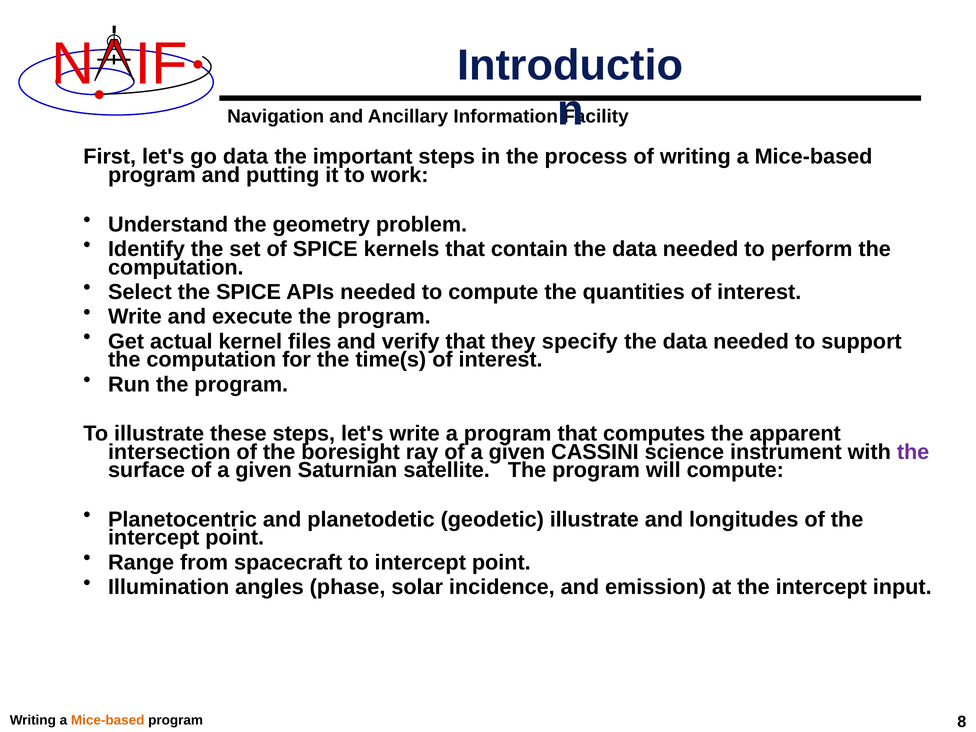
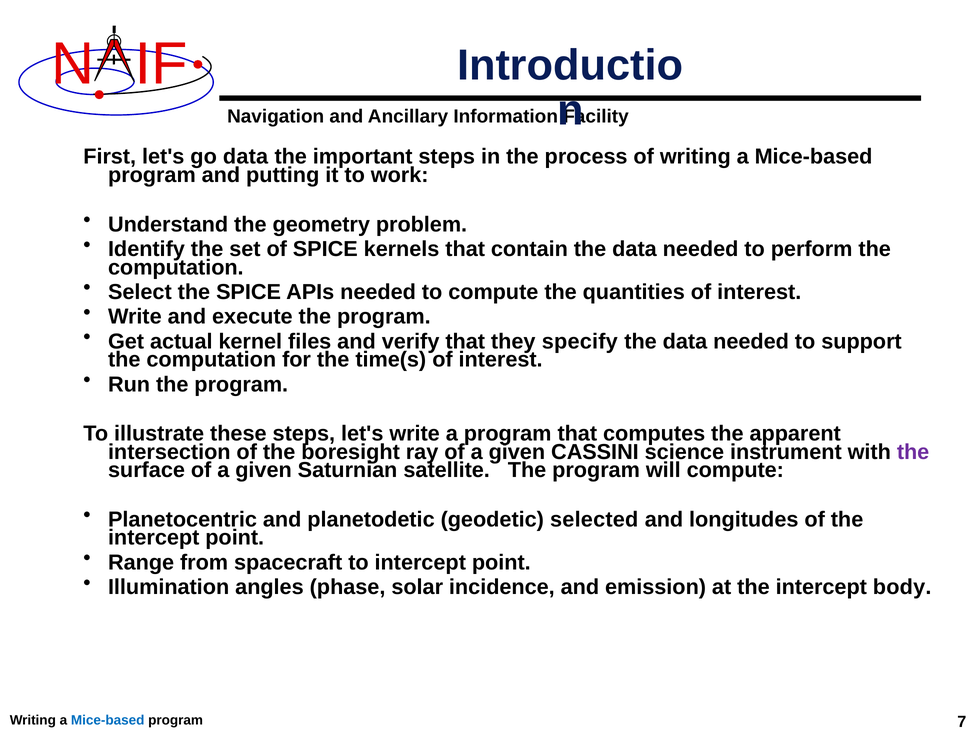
geodetic illustrate: illustrate -> selected
input: input -> body
Mice-based at (108, 720) colour: orange -> blue
8: 8 -> 7
